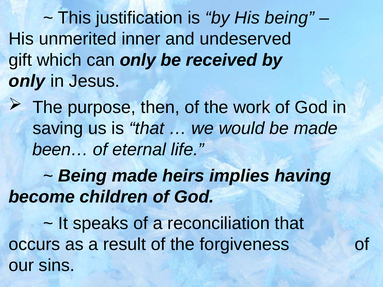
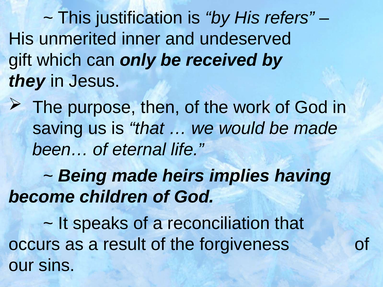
His being: being -> refers
only at (27, 81): only -> they
